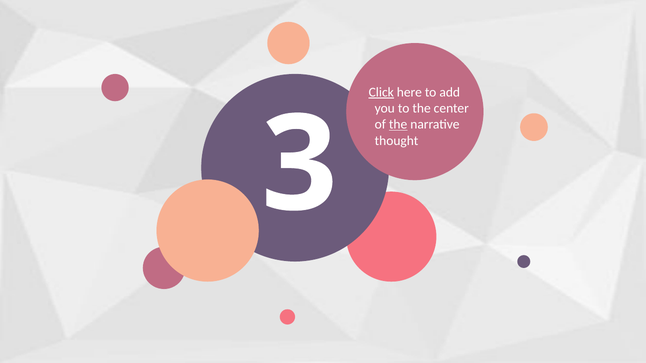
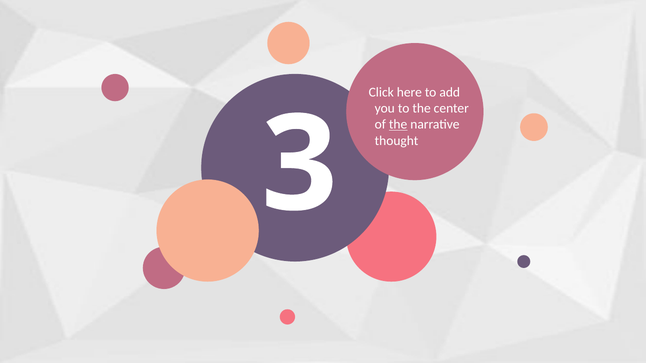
Click underline: present -> none
